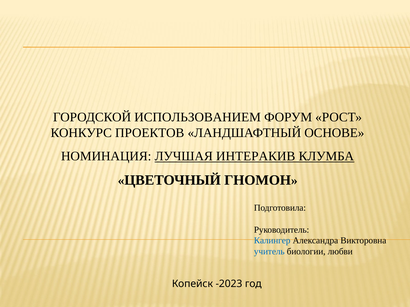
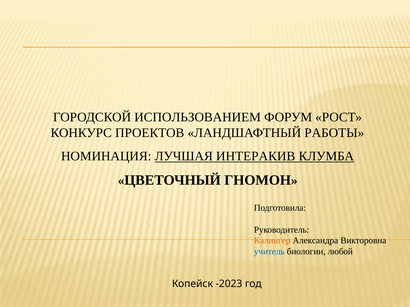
ОСНОВЕ: ОСНОВЕ -> РАБОТЫ
Калингер colour: blue -> orange
любви: любви -> любой
